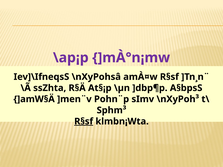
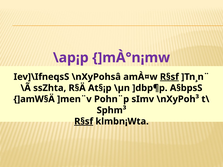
R§sf at (169, 77) underline: none -> present
